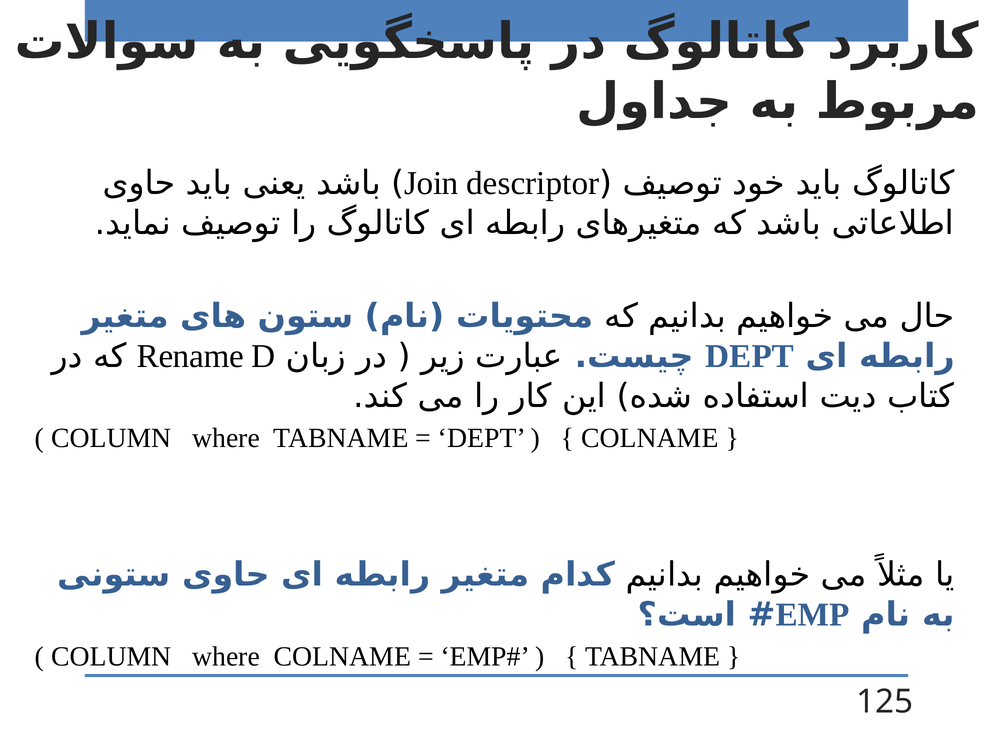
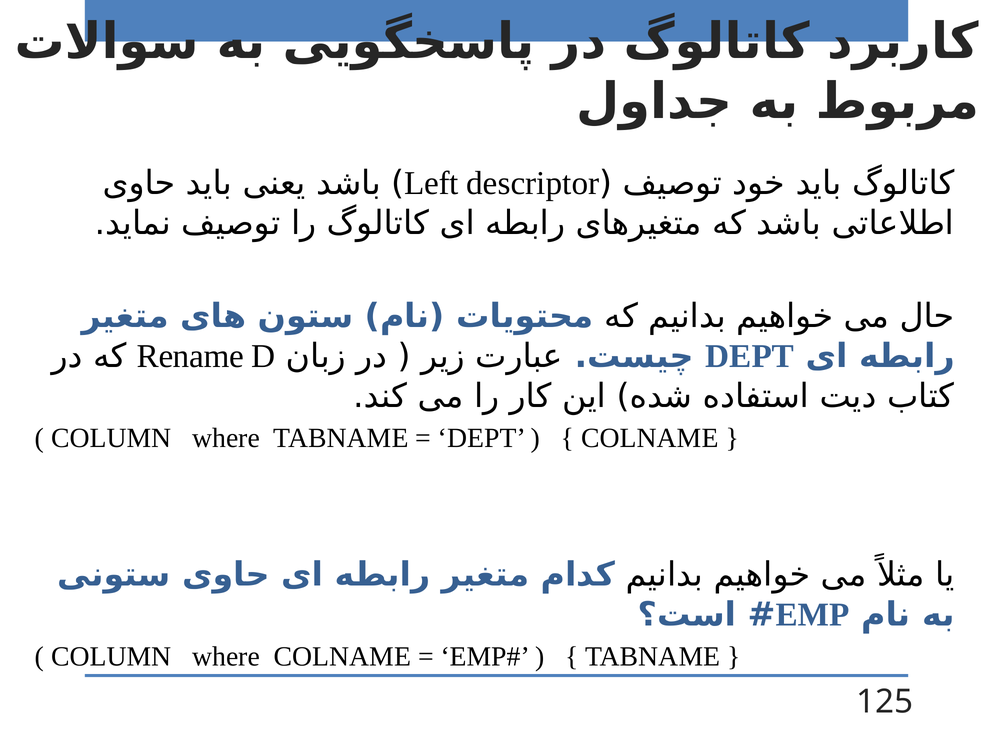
Join: Join -> Left
